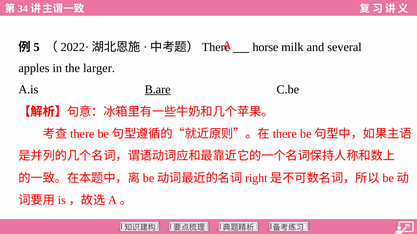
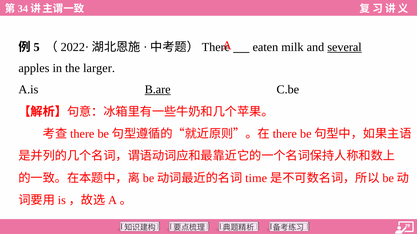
horse: horse -> eaten
several underline: none -> present
right: right -> time
